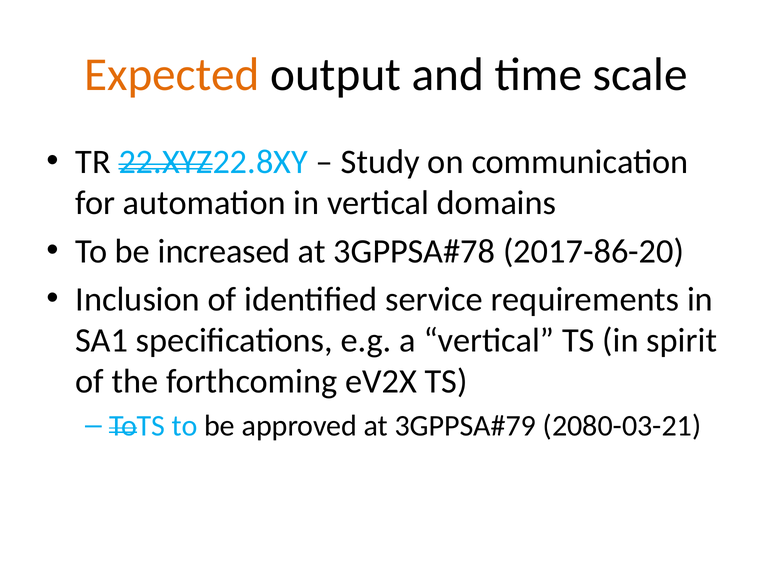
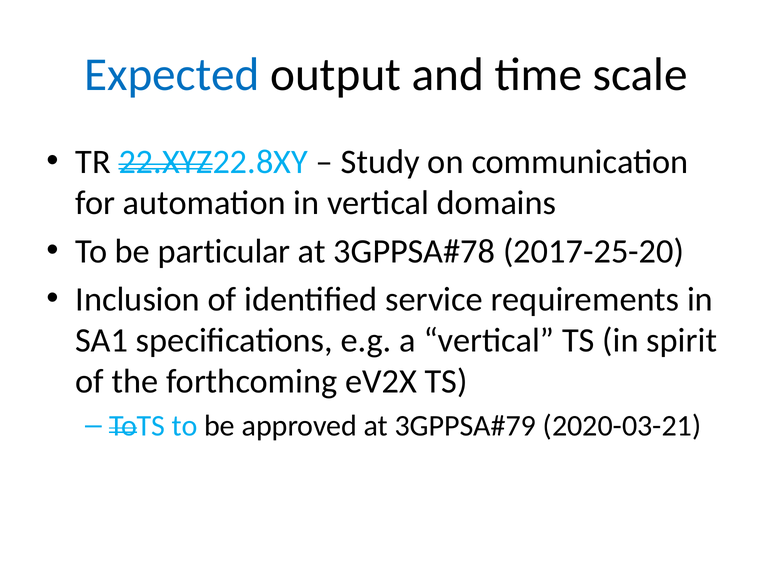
Expected colour: orange -> blue
increased: increased -> particular
2017-86-20: 2017-86-20 -> 2017-25-20
2080-03-21: 2080-03-21 -> 2020-03-21
